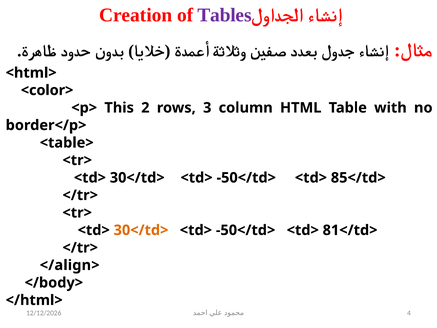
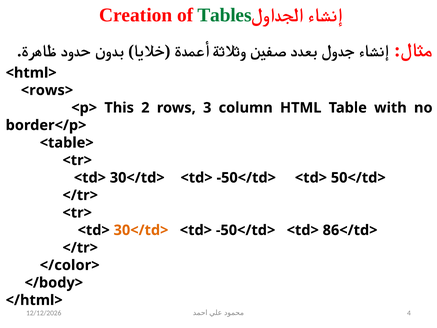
Tables colour: purple -> green
<color>: <color> -> <rows>
85</td>: 85</td> -> 50</td>
81</td>: 81</td> -> 86</td>
</align>: </align> -> </color>
